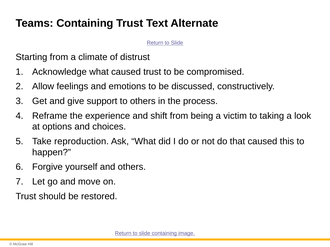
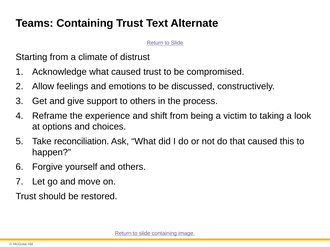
reproduction: reproduction -> reconciliation
